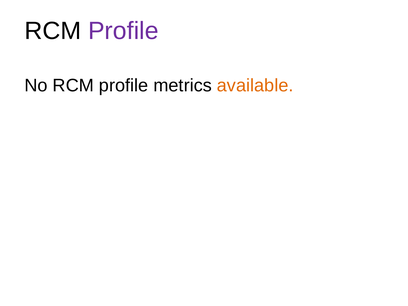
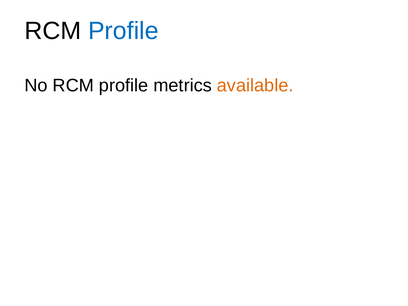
Profile at (123, 31) colour: purple -> blue
